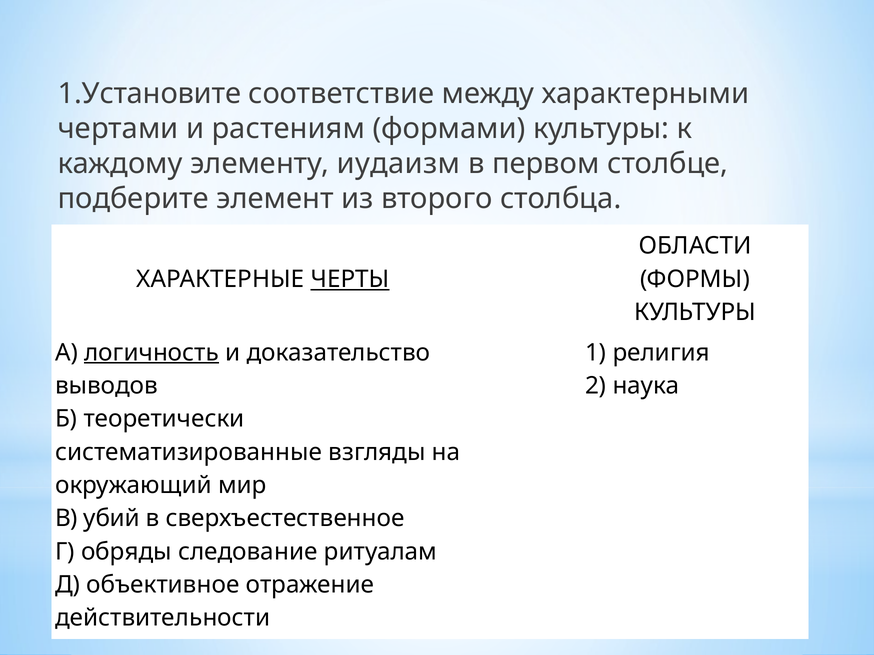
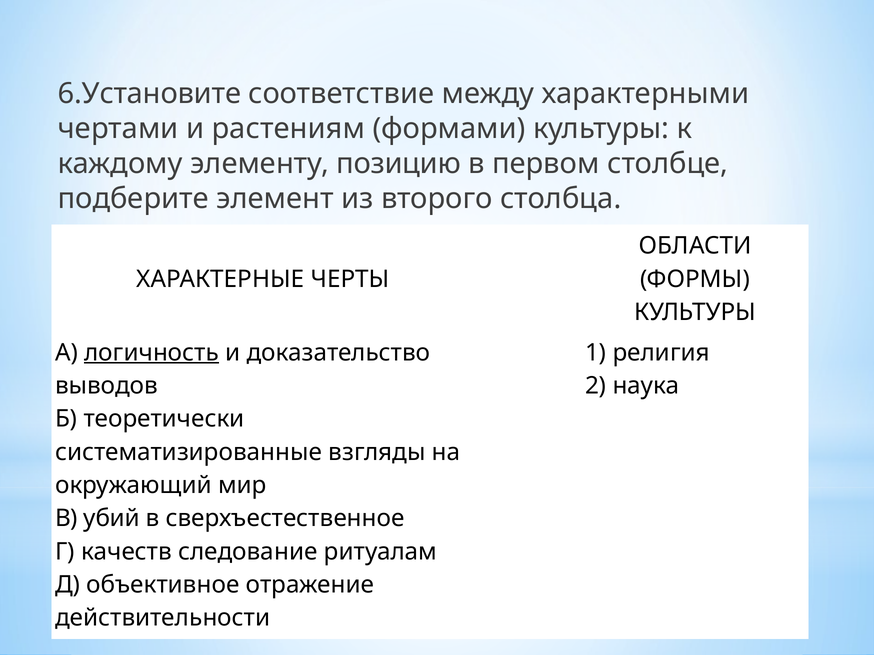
1.Установите: 1.Установите -> 6.Установите
иудаизм: иудаизм -> позицию
ЧЕРТЫ underline: present -> none
обряды: обряды -> качеств
